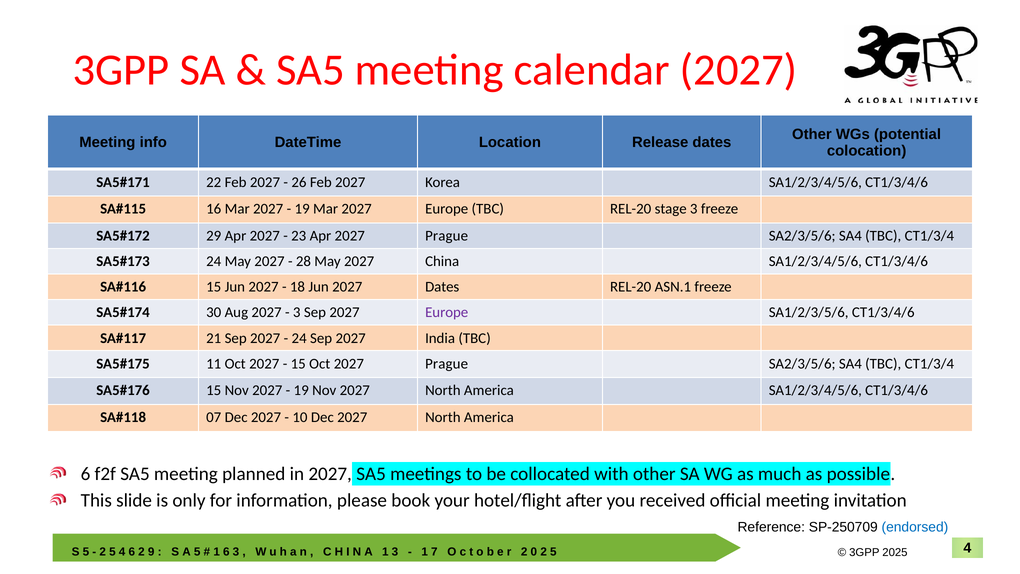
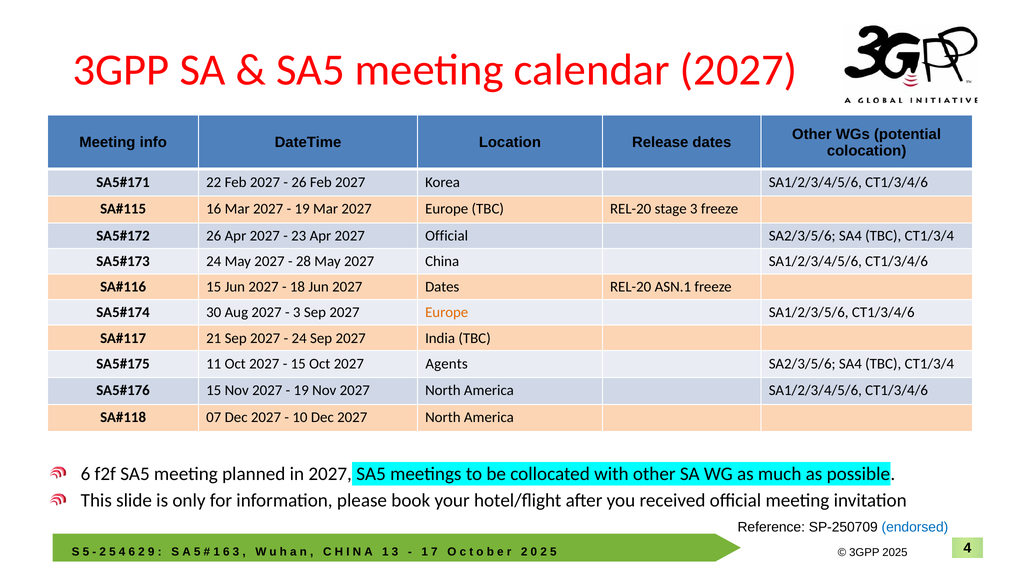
29 at (214, 236): 29 -> 26
Apr 2027 Prague: Prague -> Official
Europe at (447, 312) colour: purple -> orange
Oct 2027 Prague: Prague -> Agents
